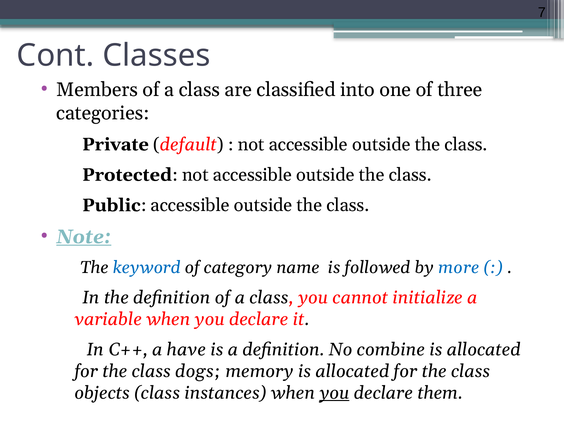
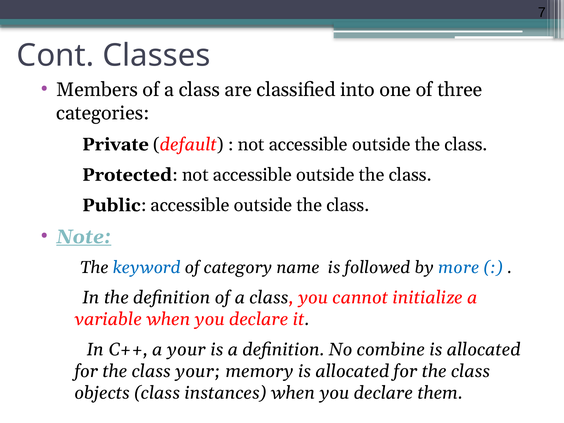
a have: have -> your
class dogs: dogs -> your
you at (334, 393) underline: present -> none
